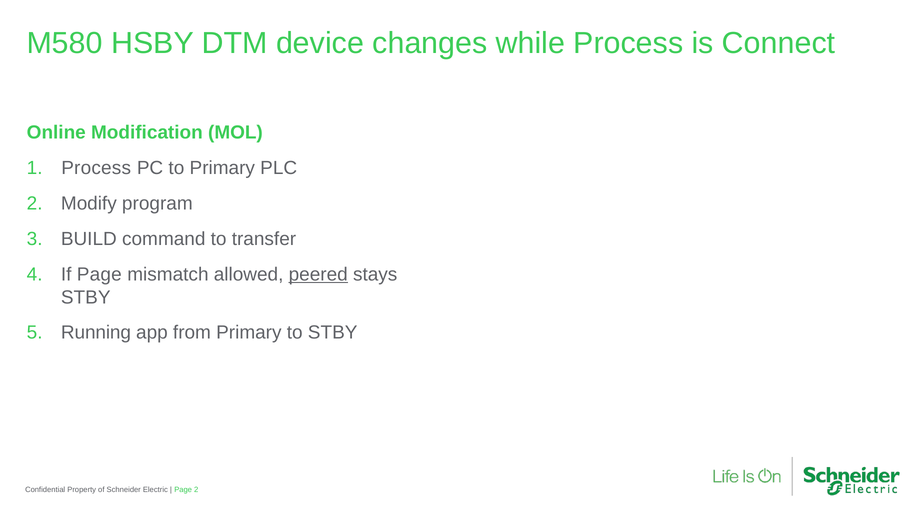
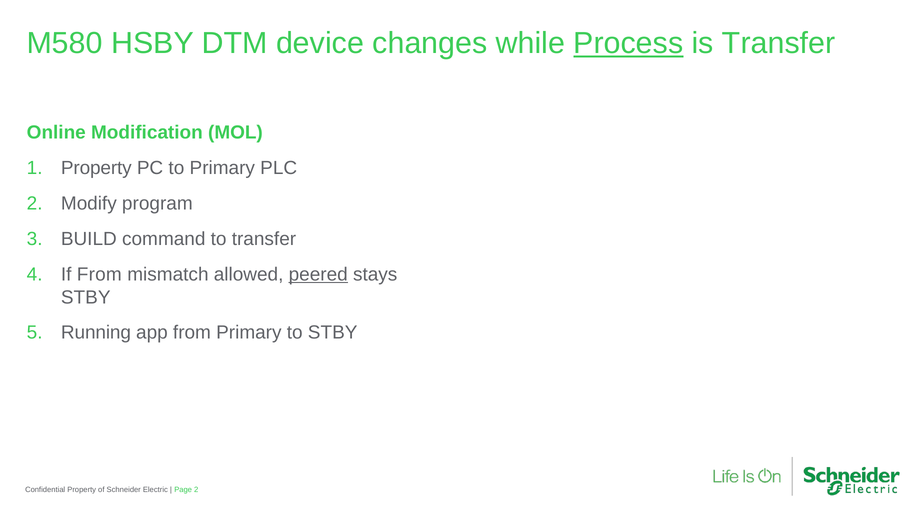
Process at (628, 43) underline: none -> present
is Connect: Connect -> Transfer
Process at (96, 168): Process -> Property
If Page: Page -> From
